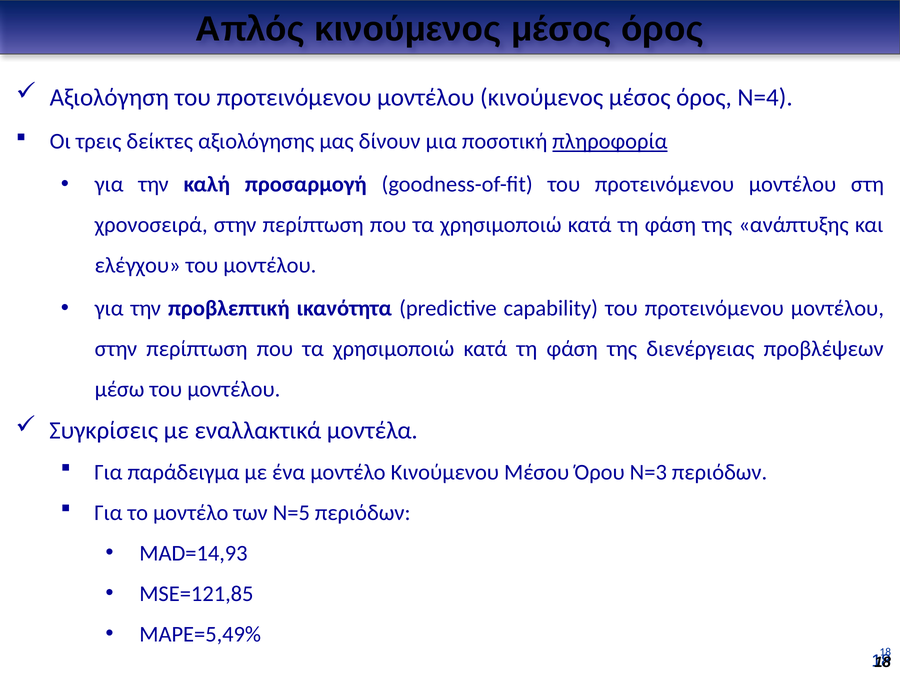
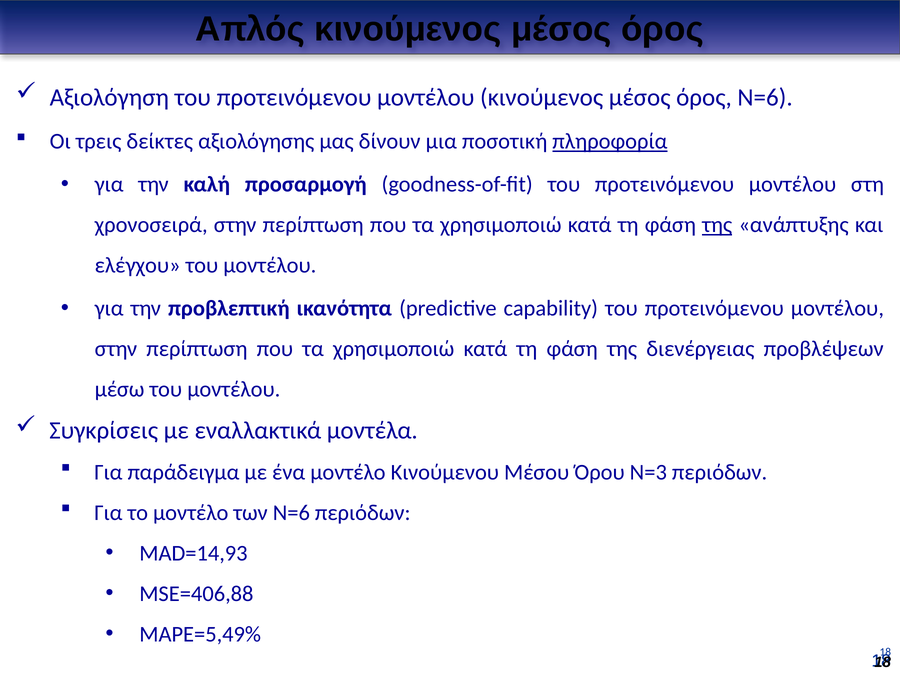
όρος Ν=4: Ν=4 -> Ν=6
της at (717, 225) underline: none -> present
των Ν=5: Ν=5 -> Ν=6
MSE=121,85: MSE=121,85 -> MSE=406,88
